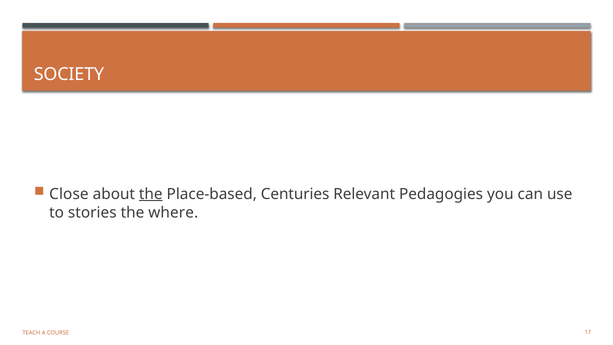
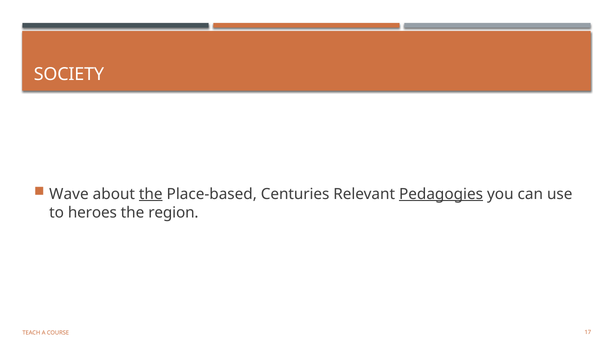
Close: Close -> Wave
Pedagogies underline: none -> present
stories: stories -> heroes
where: where -> region
